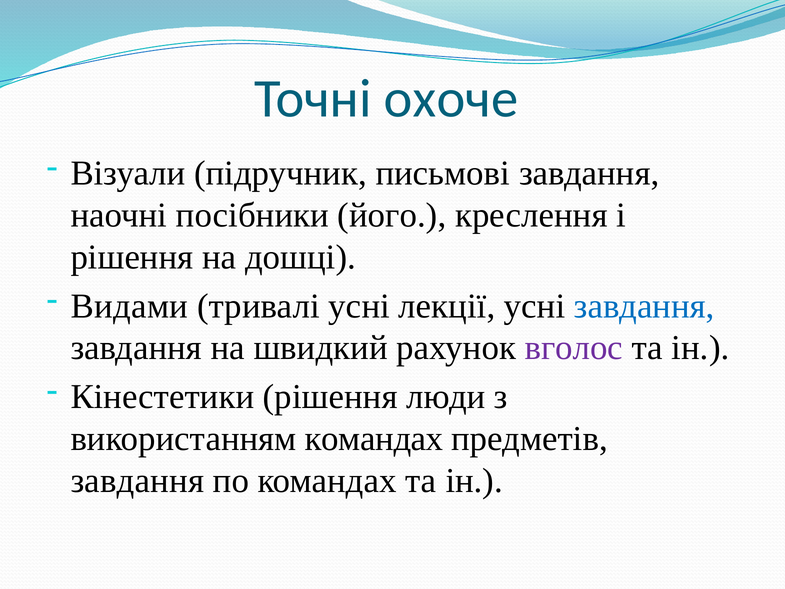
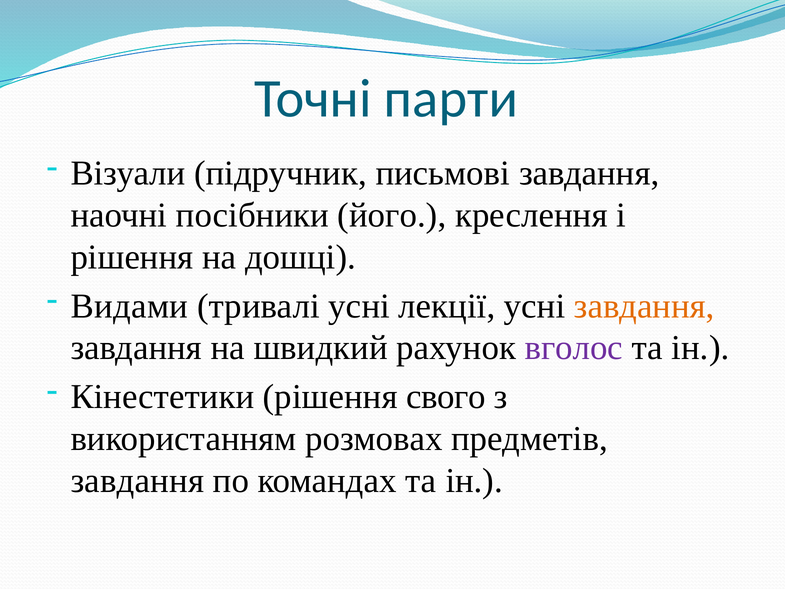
охоче: охоче -> парти
завдання at (644, 306) colour: blue -> orange
люди: люди -> свого
використанням командах: командах -> розмовах
